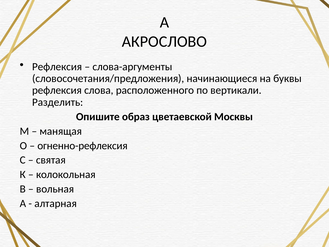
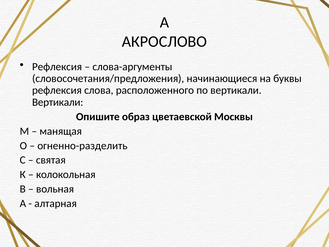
Разделить at (58, 102): Разделить -> Вертикали
огненно-рефлексия: огненно-рефлексия -> огненно-разделить
